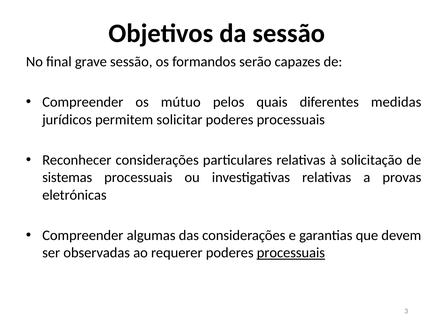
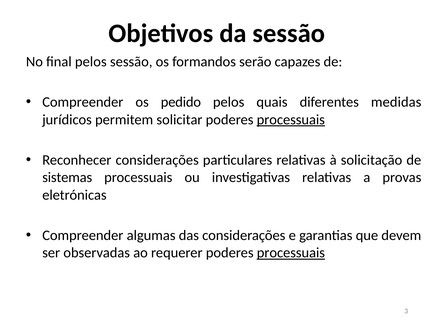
final grave: grave -> pelos
mútuo: mútuo -> pedido
processuais at (291, 119) underline: none -> present
